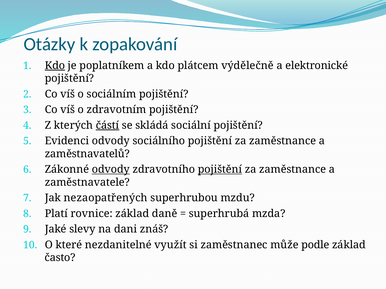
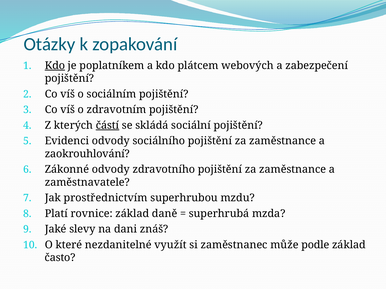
výdělečně: výdělečně -> webových
elektronické: elektronické -> zabezpečení
zaměstnavatelů: zaměstnavatelů -> zaokrouhlování
odvody at (111, 170) underline: present -> none
pojištění at (220, 170) underline: present -> none
nezaopatřených: nezaopatřených -> prostřednictvím
